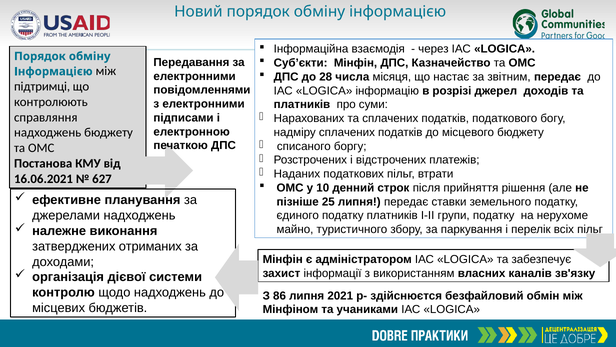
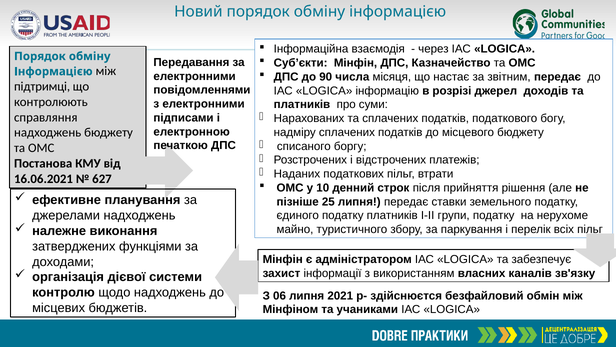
28: 28 -> 90
отриманих: отриманих -> функціями
86: 86 -> 06
